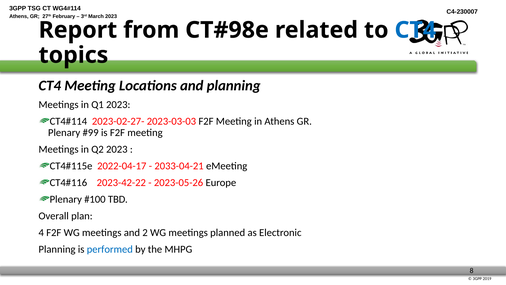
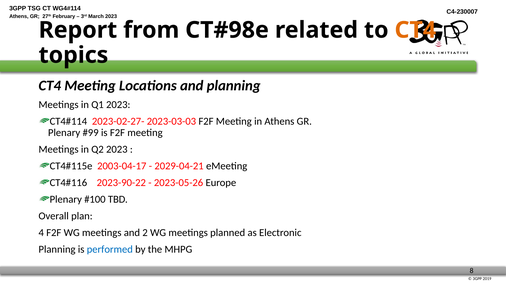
CT4 at (415, 30) colour: blue -> orange
2022-04-17: 2022-04-17 -> 2003-04-17
2033-04-21: 2033-04-21 -> 2029-04-21
2023-42-22: 2023-42-22 -> 2023-90-22
